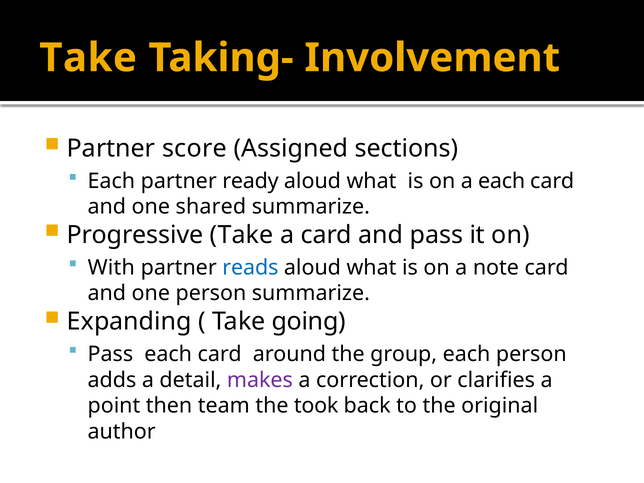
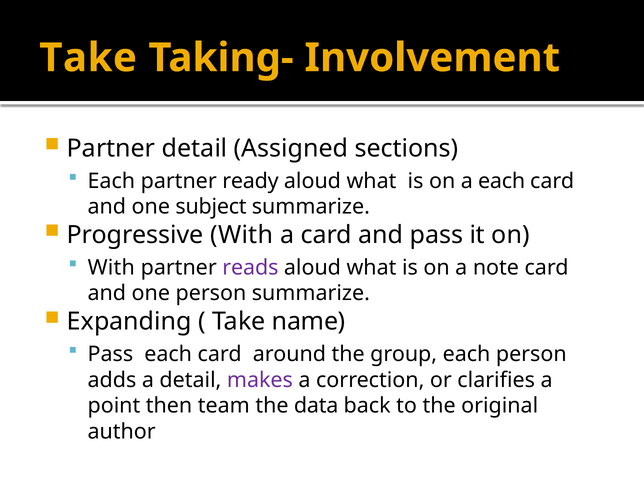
Partner score: score -> detail
shared: shared -> subject
Progressive Take: Take -> With
reads colour: blue -> purple
going: going -> name
took: took -> data
